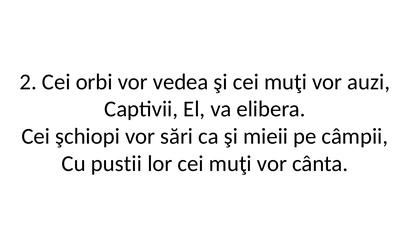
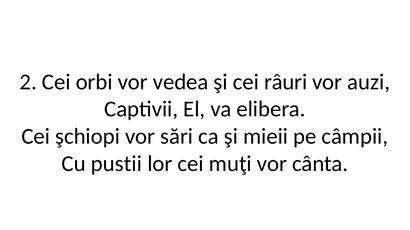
şi cei muţi: muţi -> râuri
